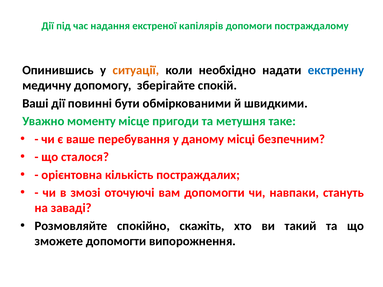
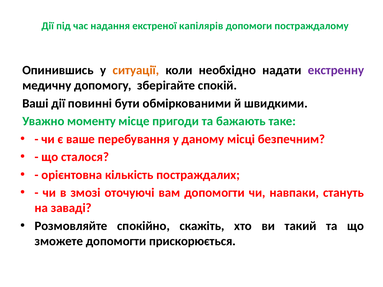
екстренну colour: blue -> purple
метушня: метушня -> бажають
випорожнення: випорожнення -> прискорюється
